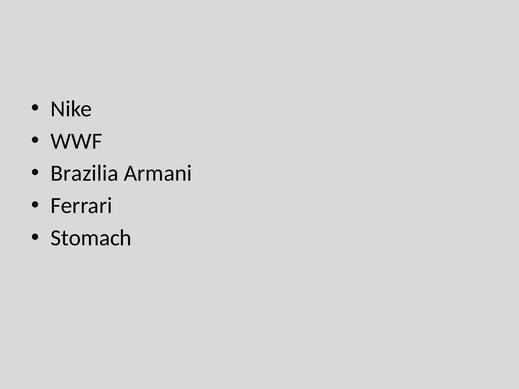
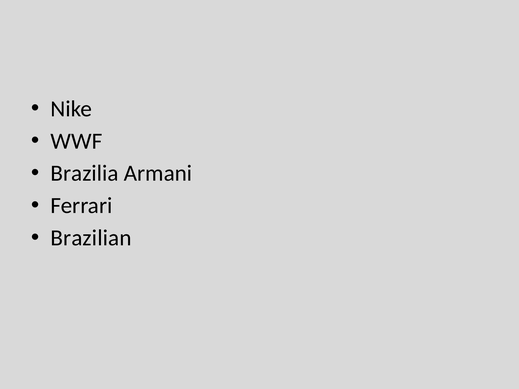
Stomach: Stomach -> Brazilian
